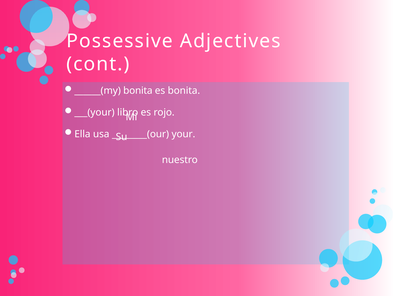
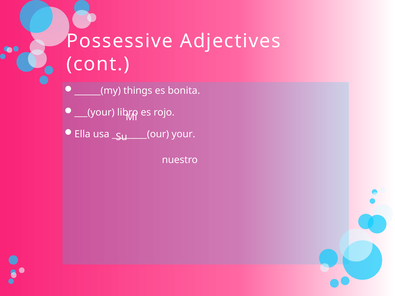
______(my bonita: bonita -> things
